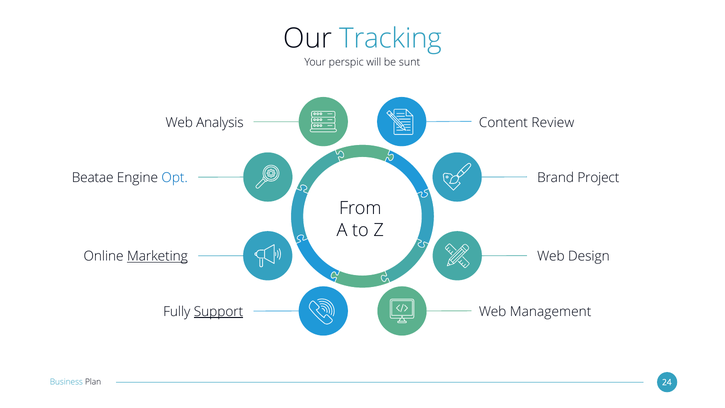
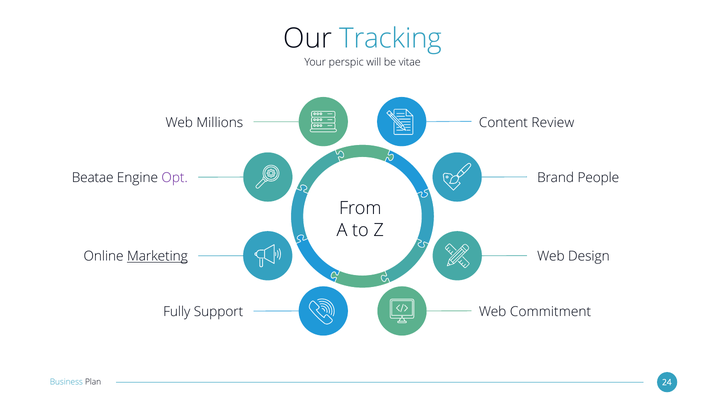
sunt: sunt -> vitae
Analysis: Analysis -> Millions
Opt colour: blue -> purple
Project: Project -> People
Support underline: present -> none
Management: Management -> Commitment
